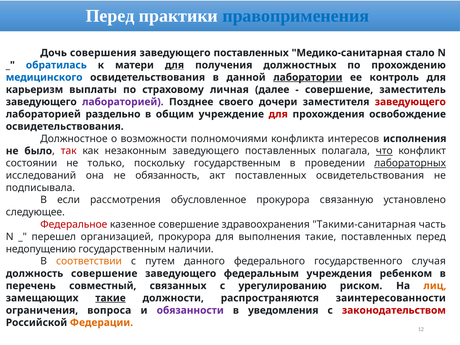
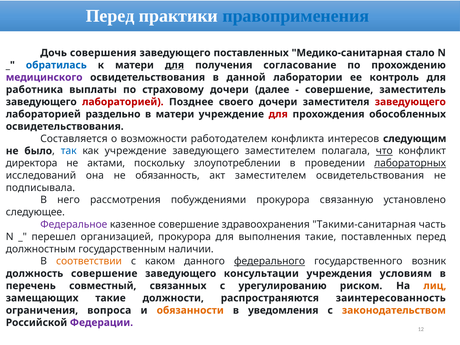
должностных: должностных -> согласование
медицинского colour: blue -> purple
лаборатории underline: present -> none
карьеризм: карьеризм -> работника
страховому личная: личная -> дочери
лабораторией at (123, 102) colour: purple -> red
в общим: общим -> матери
освобождение: освобождение -> обособленных
Должностное: Должностное -> Составляется
полномочиями: полномочиями -> работодателем
исполнения: исполнения -> следующим
так colour: red -> blue
как незаконным: незаконным -> учреждение
поставленных at (280, 151): поставленных -> заместителем
состоянии: состоянии -> директора
только: только -> актами
поскольку государственным: государственным -> злоупотреблении
акт поставленных: поставленных -> заместителем
если: если -> него
обусловленное: обусловленное -> побуждениями
Федеральное colour: red -> purple
недопущению: недопущению -> должностным
путем: путем -> каком
федерального underline: none -> present
случая: случая -> возник
федеральным: федеральным -> консультации
ребенком: ребенком -> условиям
такие at (111, 298) underline: present -> none
заинтересованности: заинтересованности -> заинтересованность
обязанности colour: purple -> orange
законодательством colour: red -> orange
Федерации colour: orange -> purple
